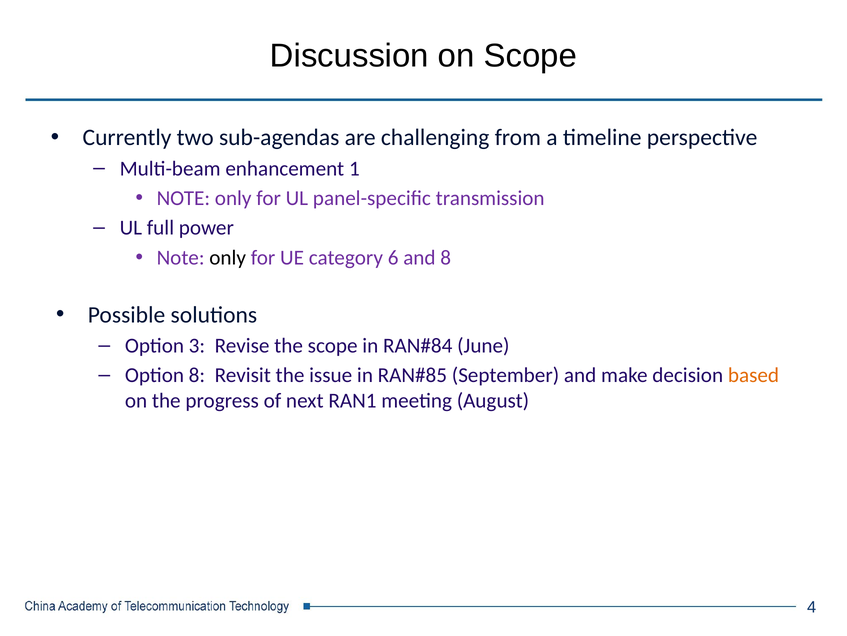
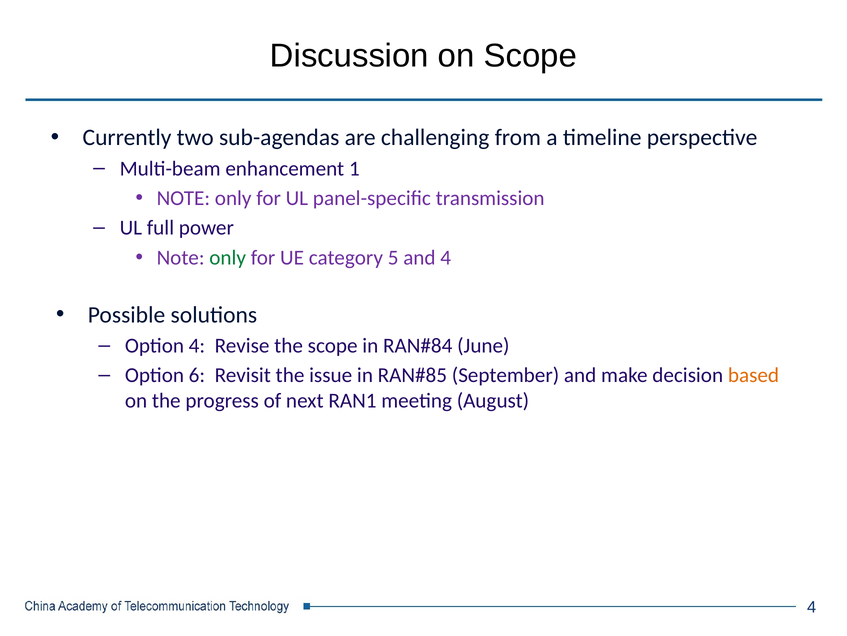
only at (228, 257) colour: black -> green
6: 6 -> 5
and 8: 8 -> 4
Option 3: 3 -> 4
Option 8: 8 -> 6
